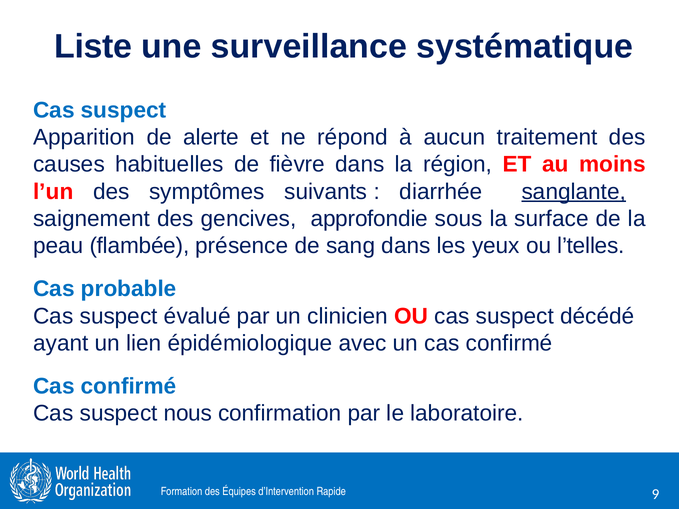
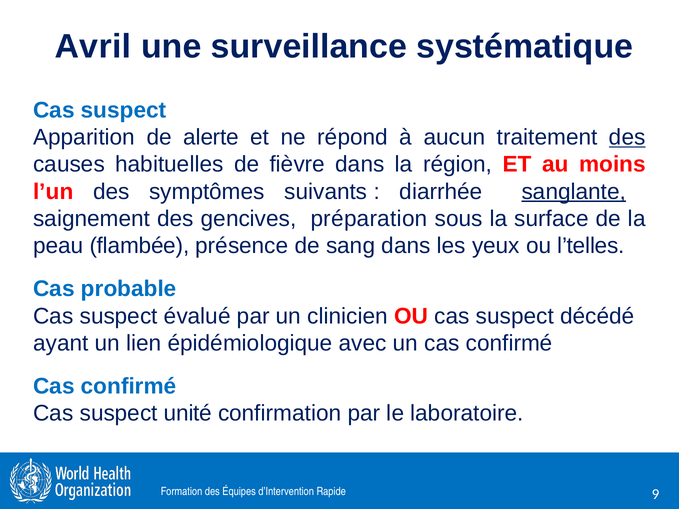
Liste: Liste -> Avril
des at (627, 137) underline: none -> present
approfondie: approfondie -> préparation
nous: nous -> unité
